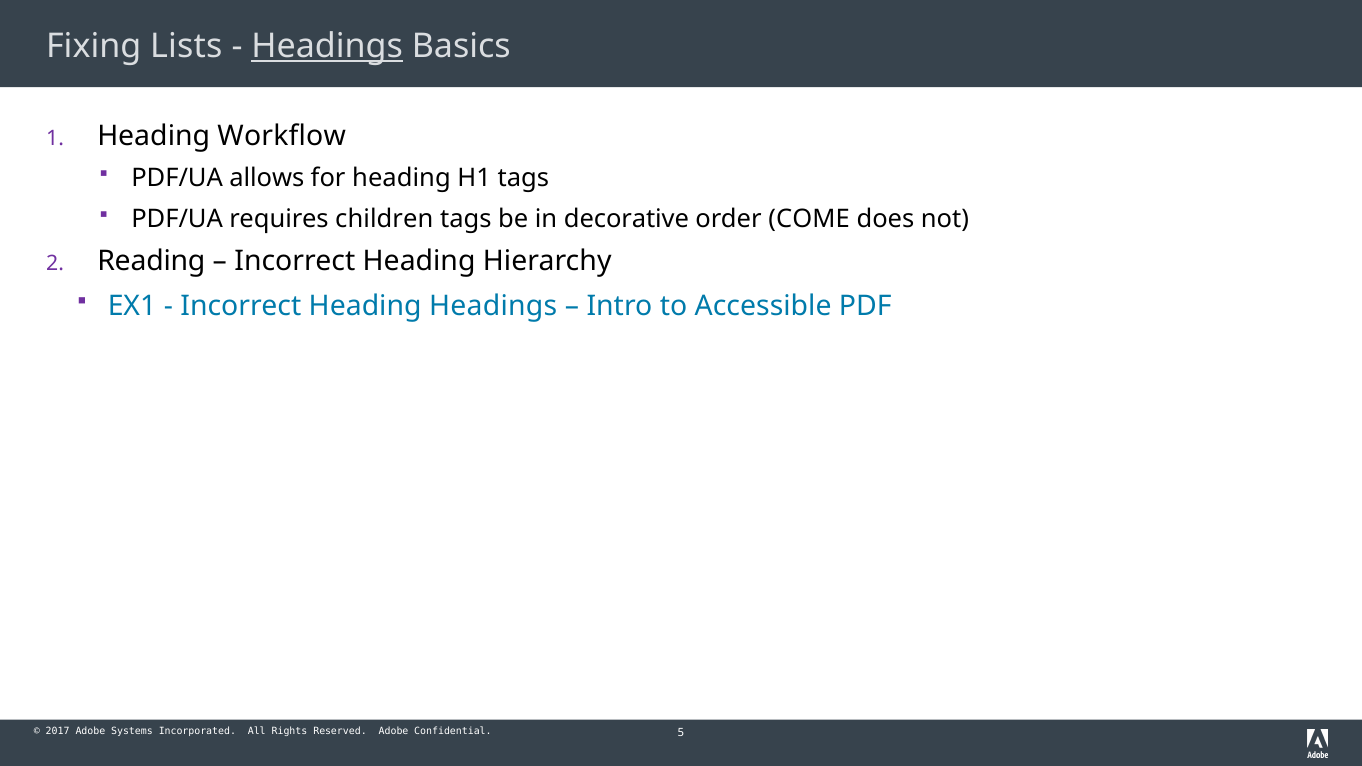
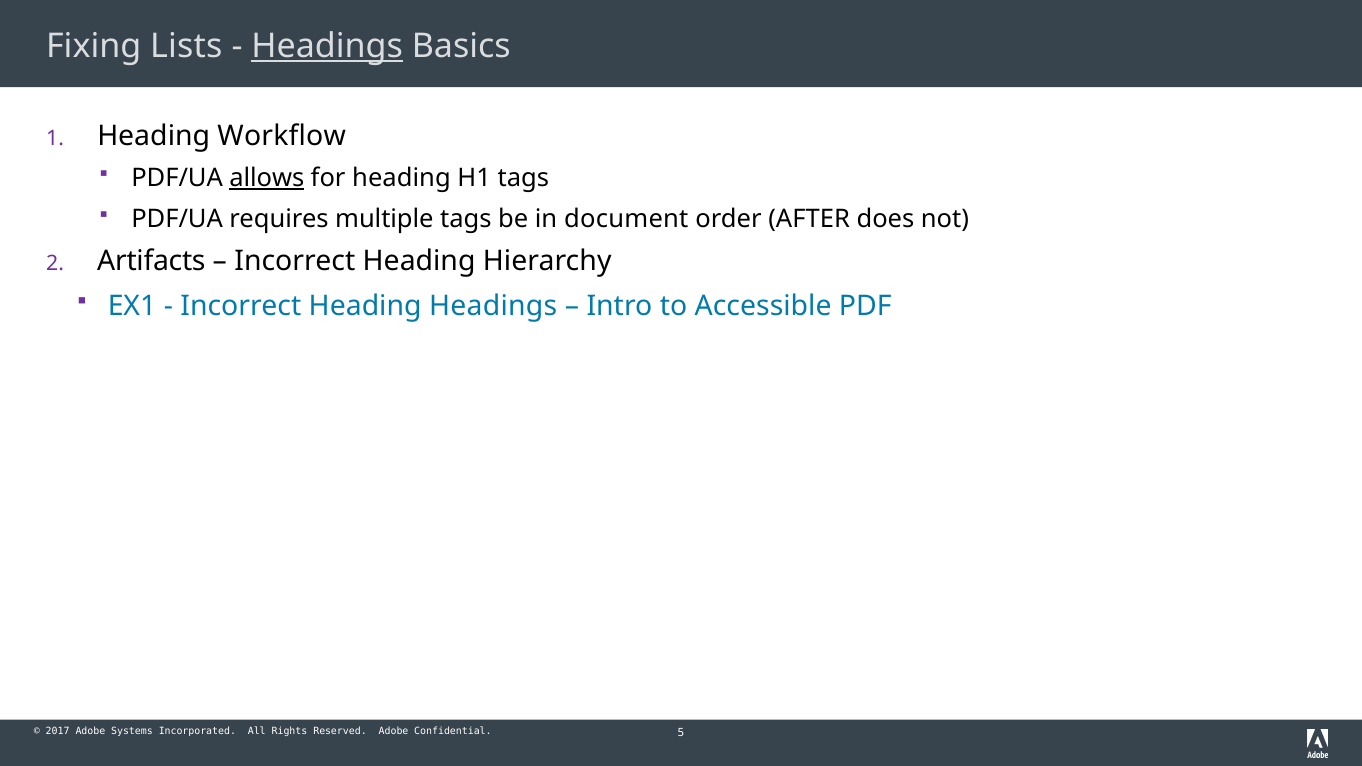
allows underline: none -> present
children: children -> multiple
decorative: decorative -> document
COME: COME -> AFTER
Reading: Reading -> Artifacts
